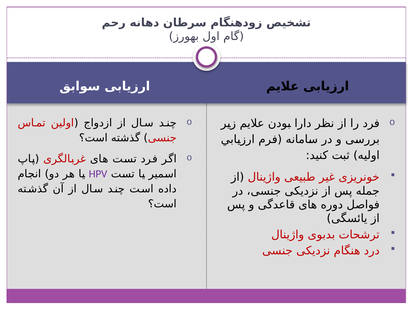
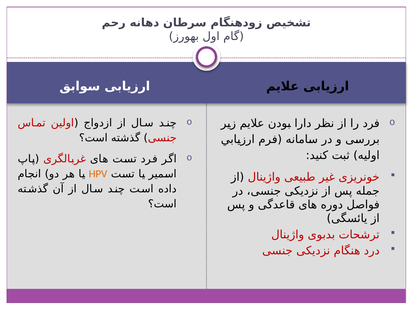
HPV colour: purple -> orange
